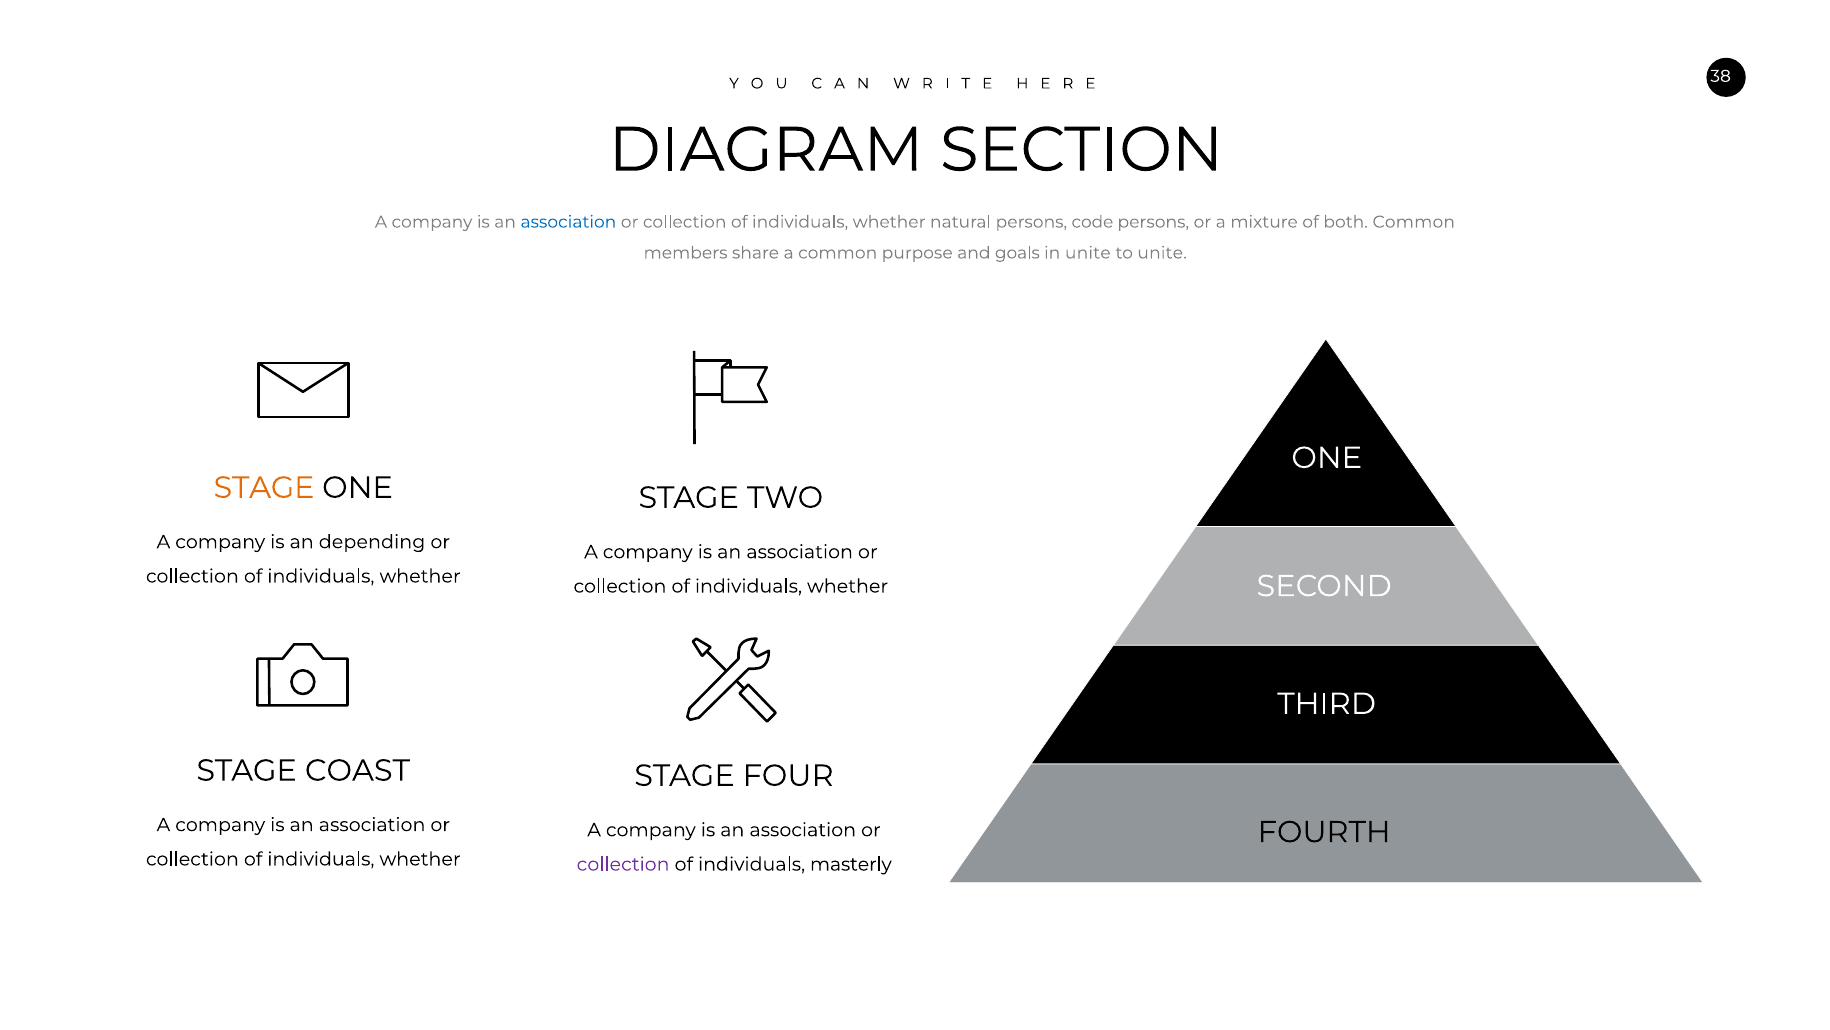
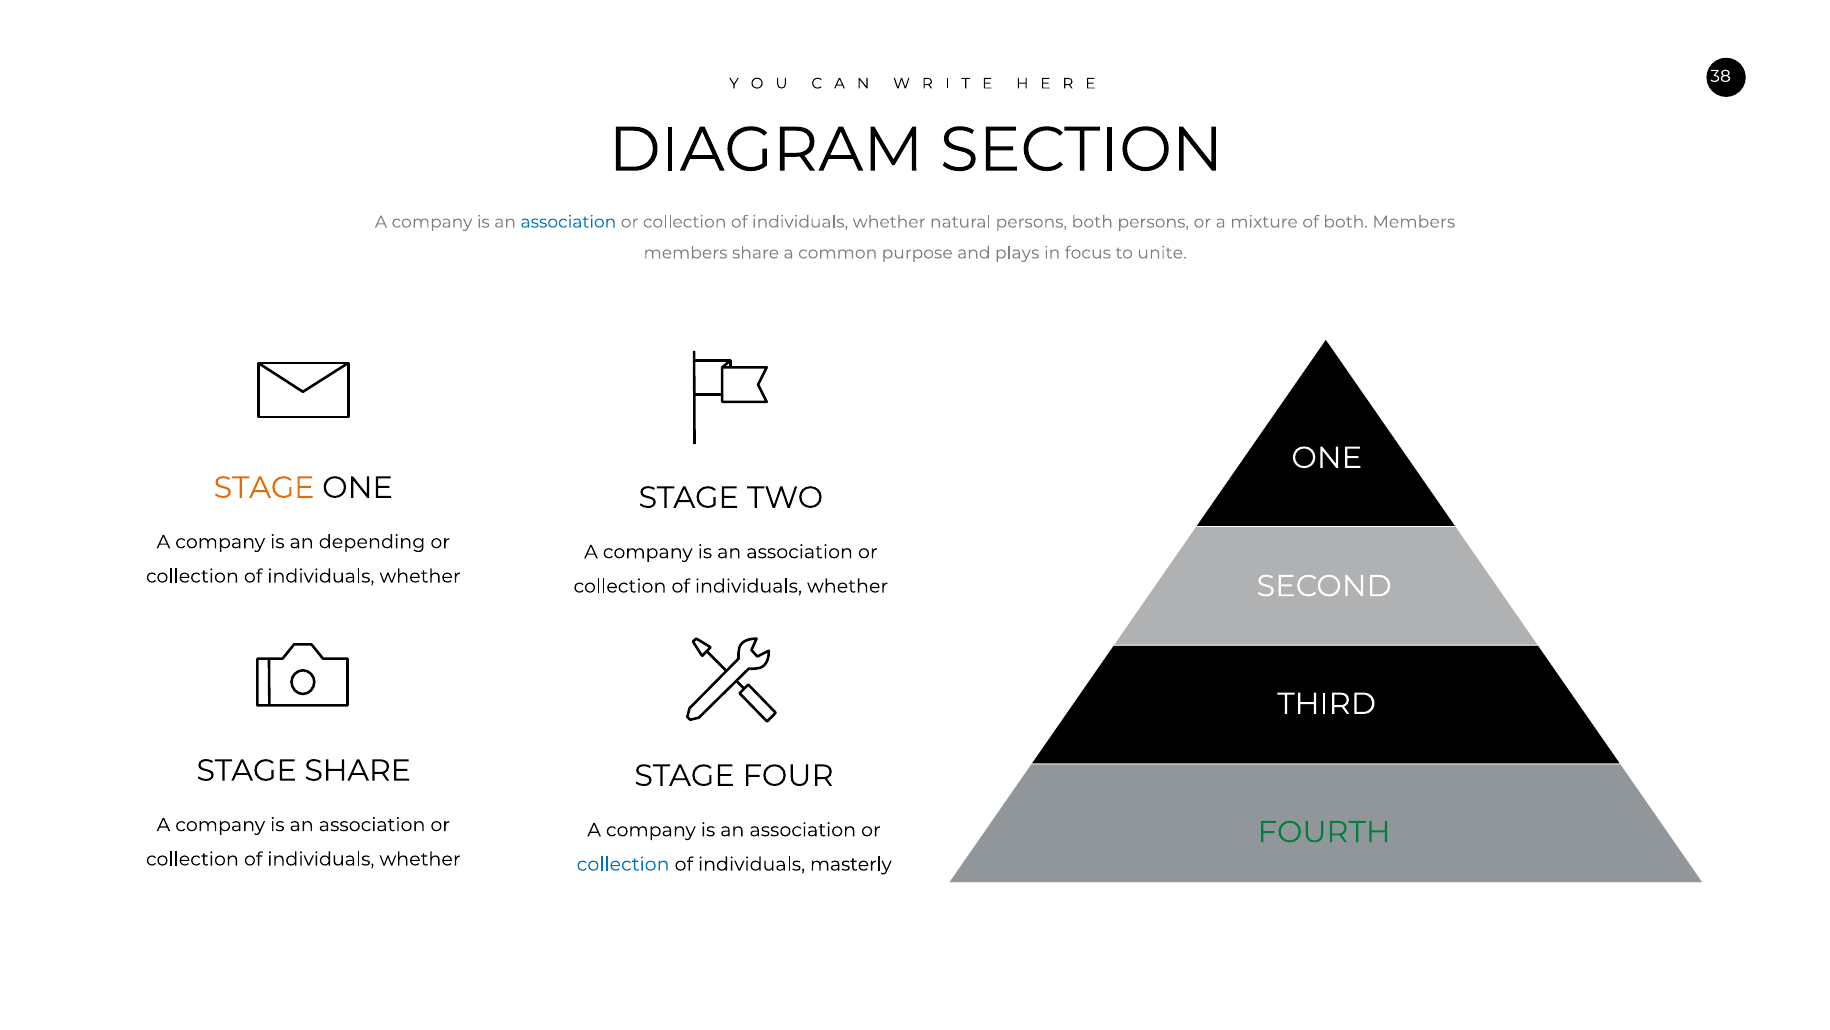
persons code: code -> both
both Common: Common -> Members
goals: goals -> plays
in unite: unite -> focus
STAGE COAST: COAST -> SHARE
FOURTH colour: black -> green
collection at (623, 864) colour: purple -> blue
